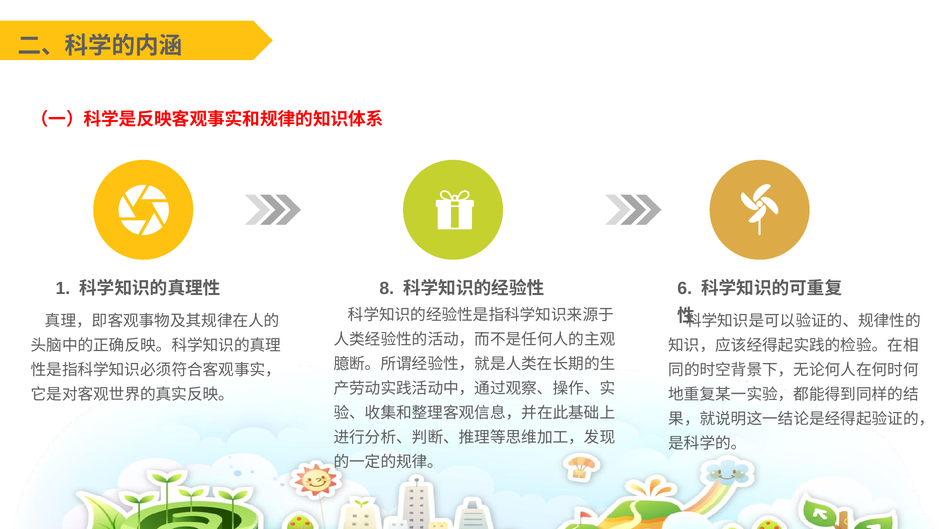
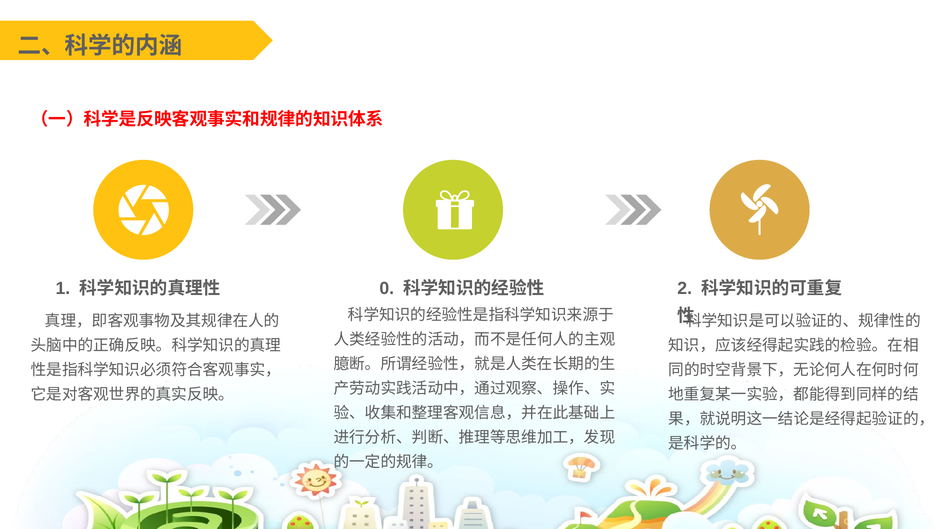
8: 8 -> 0
6: 6 -> 2
